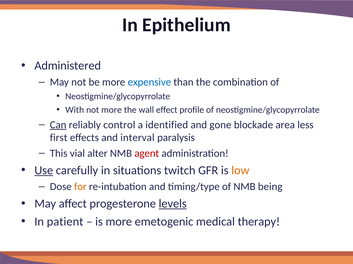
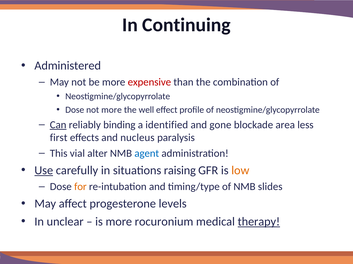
Epithelium: Epithelium -> Continuing
expensive colour: blue -> red
With at (75, 110): With -> Dose
wall: wall -> well
control: control -> binding
interval: interval -> nucleus
agent colour: red -> blue
twitch: twitch -> raising
being: being -> slides
levels underline: present -> none
patient: patient -> unclear
emetogenic: emetogenic -> rocuronium
therapy underline: none -> present
